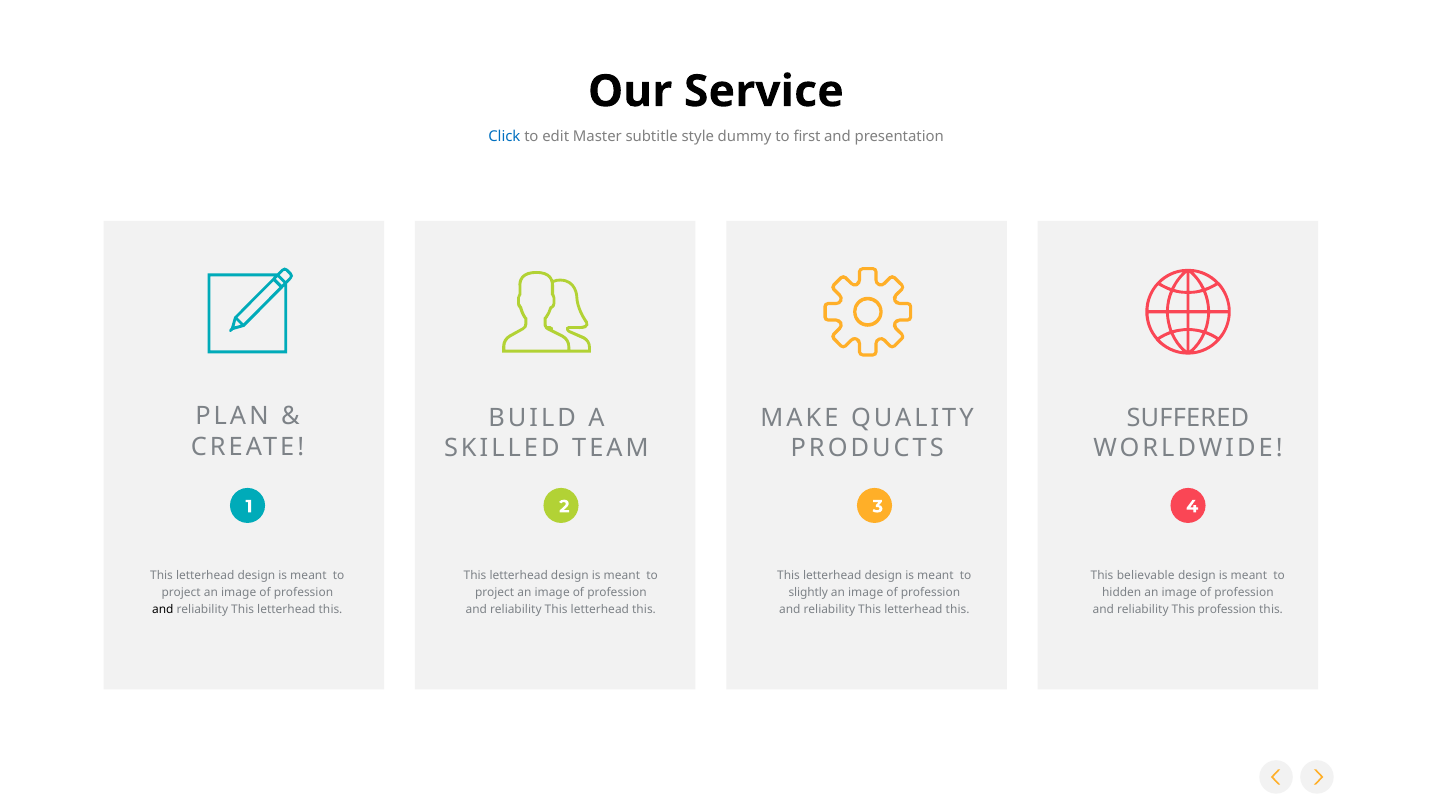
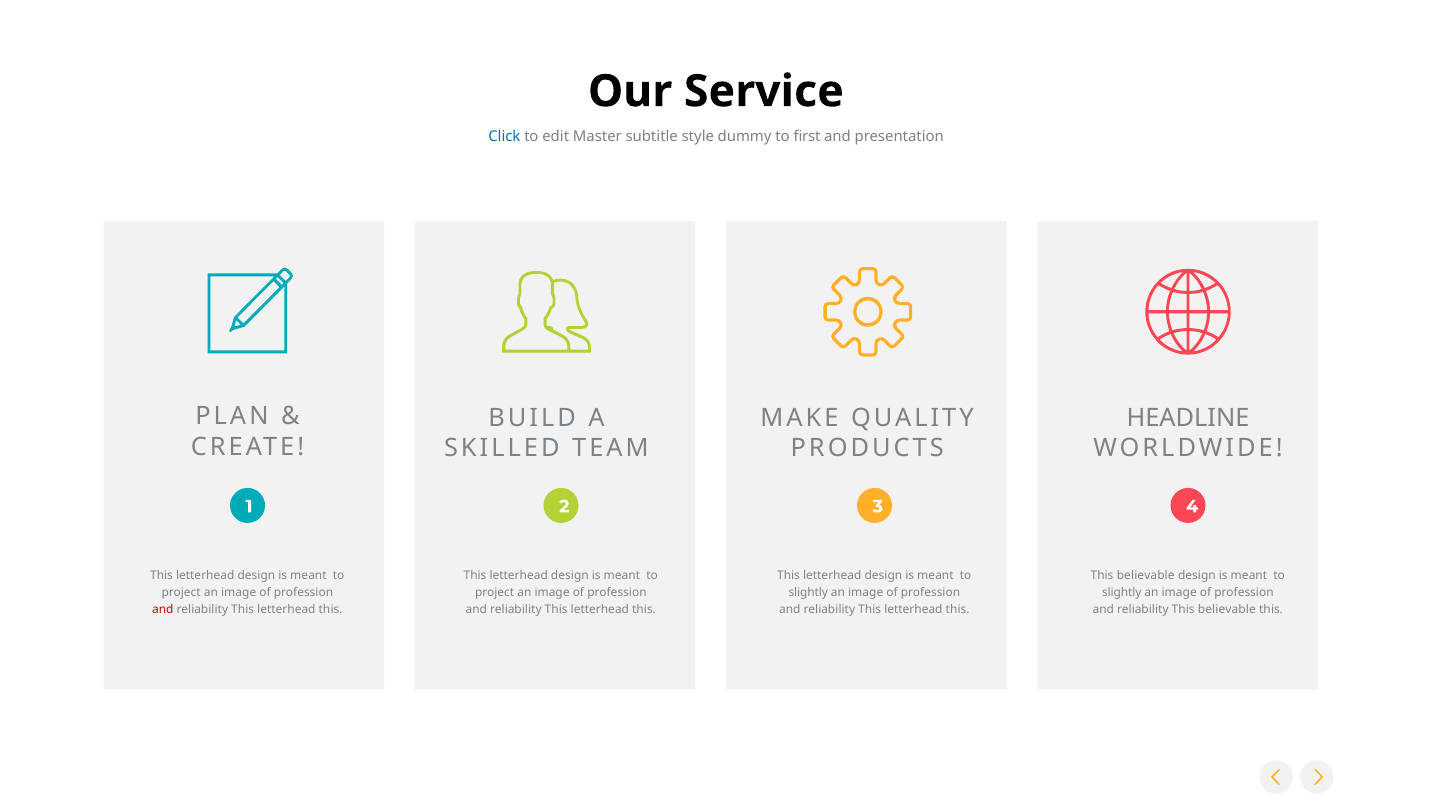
SUFFERED: SUFFERED -> HEADLINE
hidden at (1122, 593): hidden -> slightly
and at (163, 610) colour: black -> red
reliability This profession: profession -> believable
